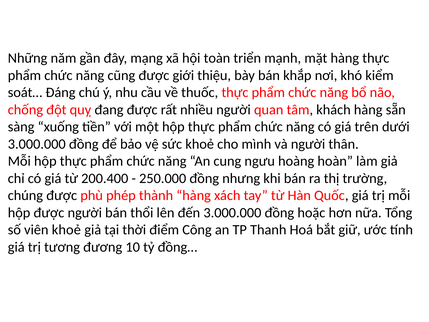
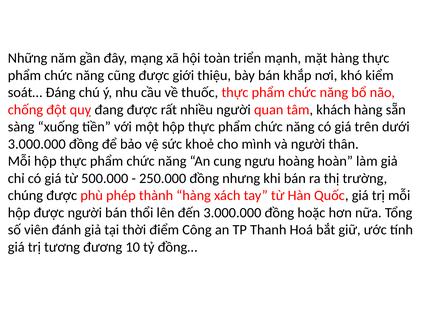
200.400: 200.400 -> 500.000
viên khoẻ: khoẻ -> đánh
